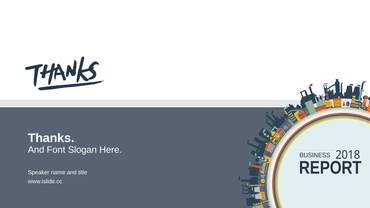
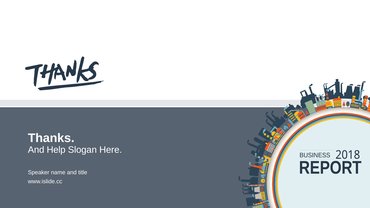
Font: Font -> Help
